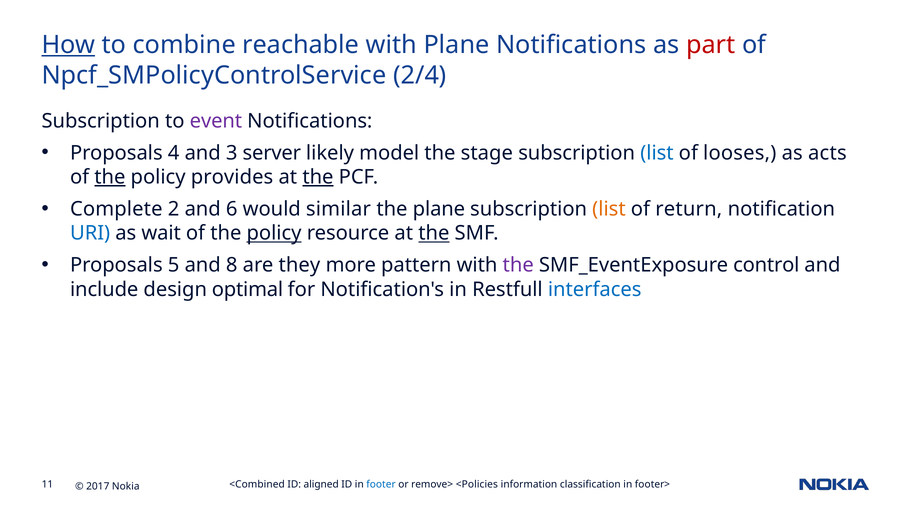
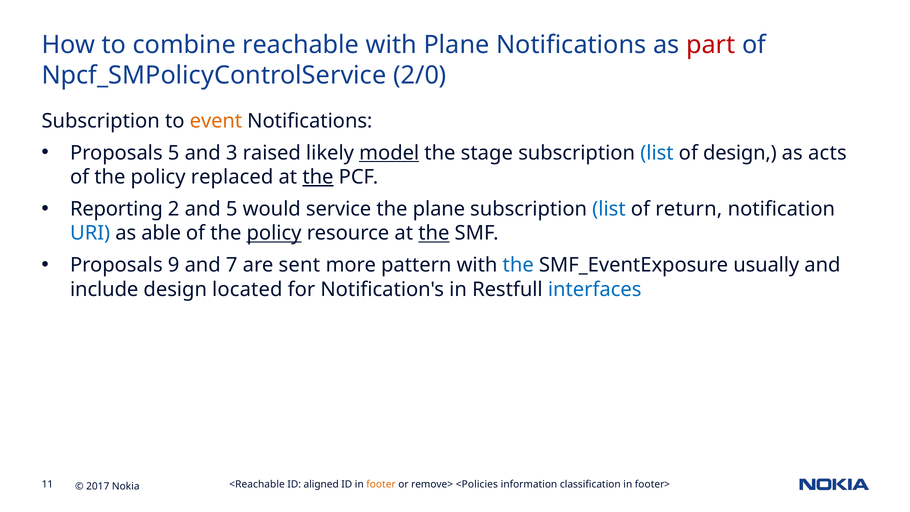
How underline: present -> none
2/4: 2/4 -> 2/0
event colour: purple -> orange
Proposals 4: 4 -> 5
server: server -> raised
model underline: none -> present
of looses: looses -> design
the at (110, 177) underline: present -> none
provides: provides -> replaced
Complete: Complete -> Reporting
and 6: 6 -> 5
similar: similar -> service
list at (609, 209) colour: orange -> blue
wait: wait -> able
5: 5 -> 9
8: 8 -> 7
they: they -> sent
the at (518, 265) colour: purple -> blue
control: control -> usually
optimal: optimal -> located
<Combined: <Combined -> <Reachable
footer colour: blue -> orange
